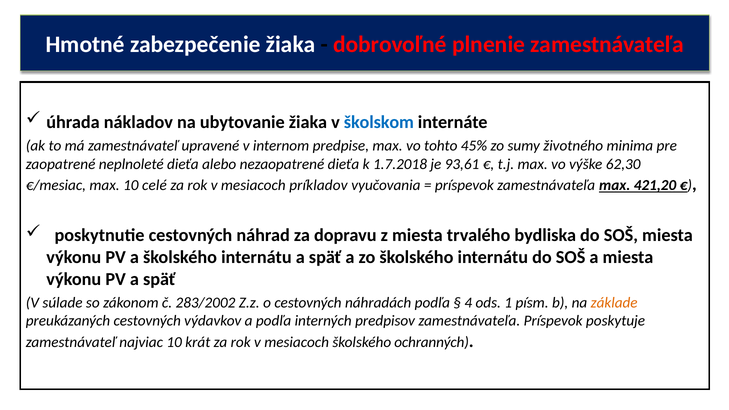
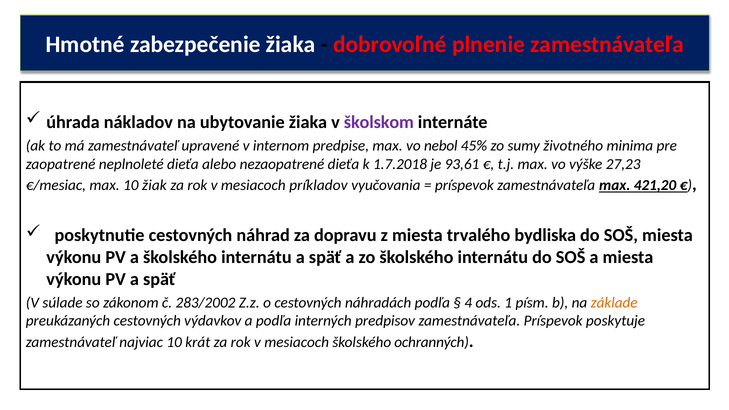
školskom colour: blue -> purple
tohto: tohto -> nebol
62,30: 62,30 -> 27,23
celé: celé -> žiak
